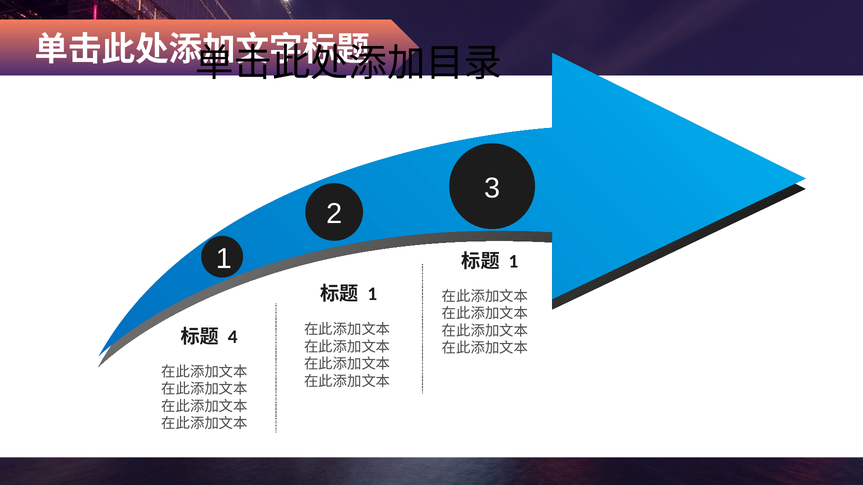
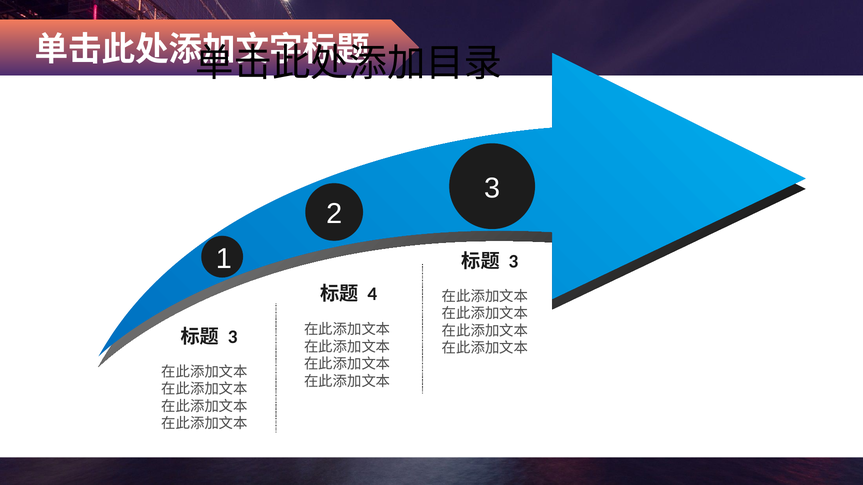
1 at (513, 261): 1 -> 3
1 at (372, 294): 1 -> 4
4 at (233, 337): 4 -> 3
